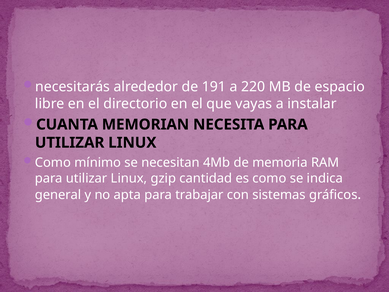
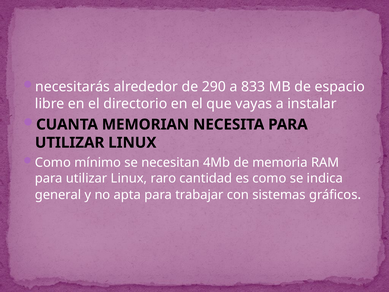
191: 191 -> 290
220: 220 -> 833
gzip: gzip -> raro
